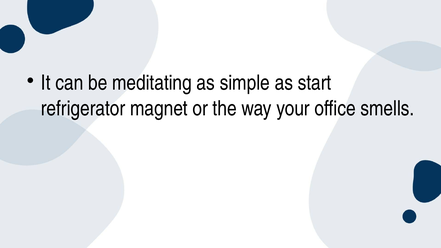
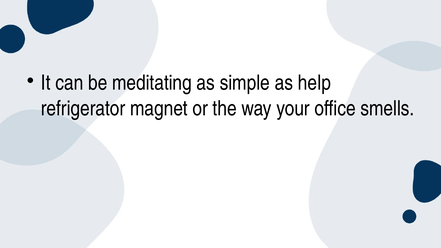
start: start -> help
